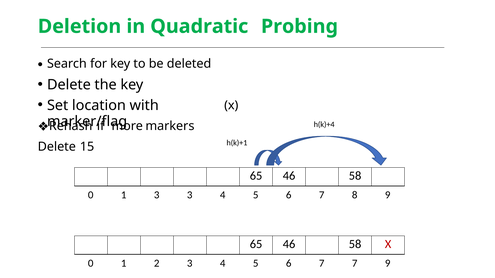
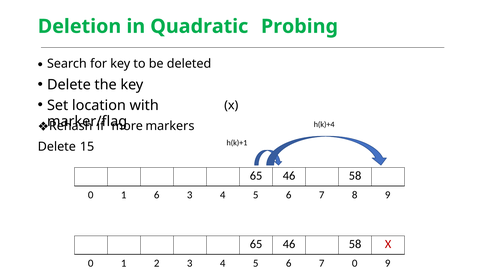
1 3: 3 -> 6
7 7: 7 -> 0
